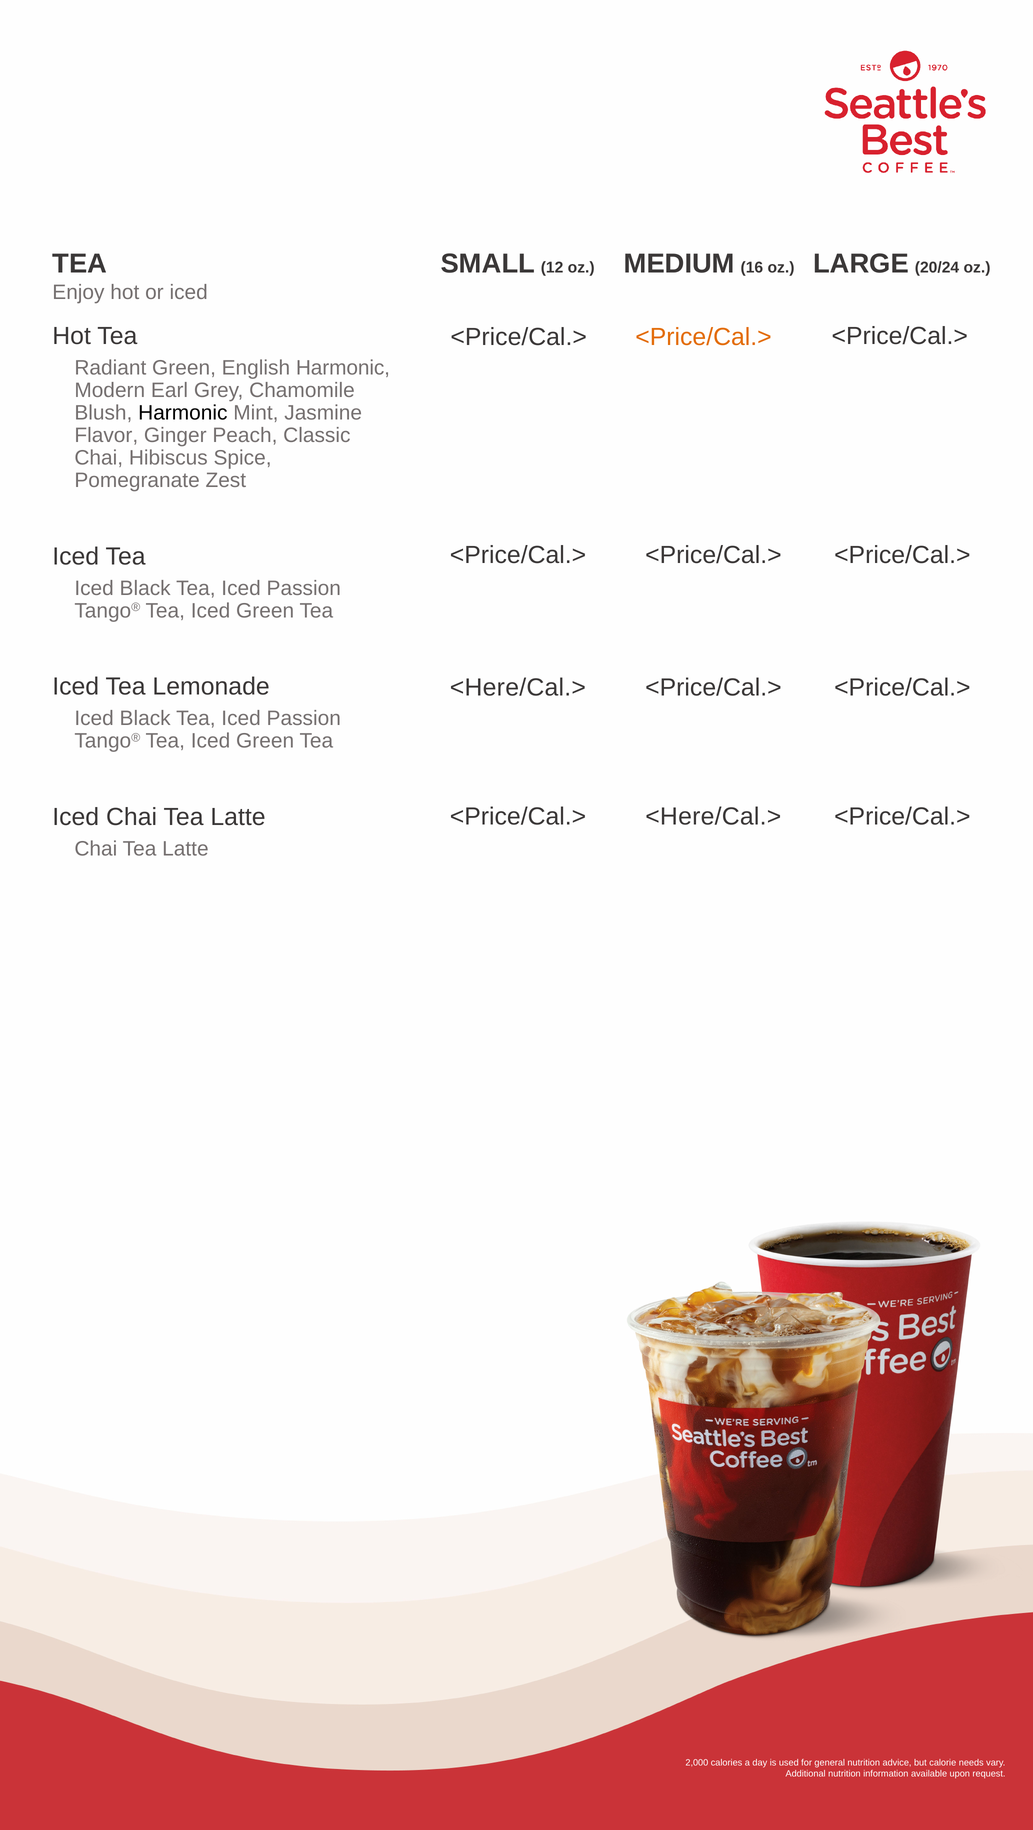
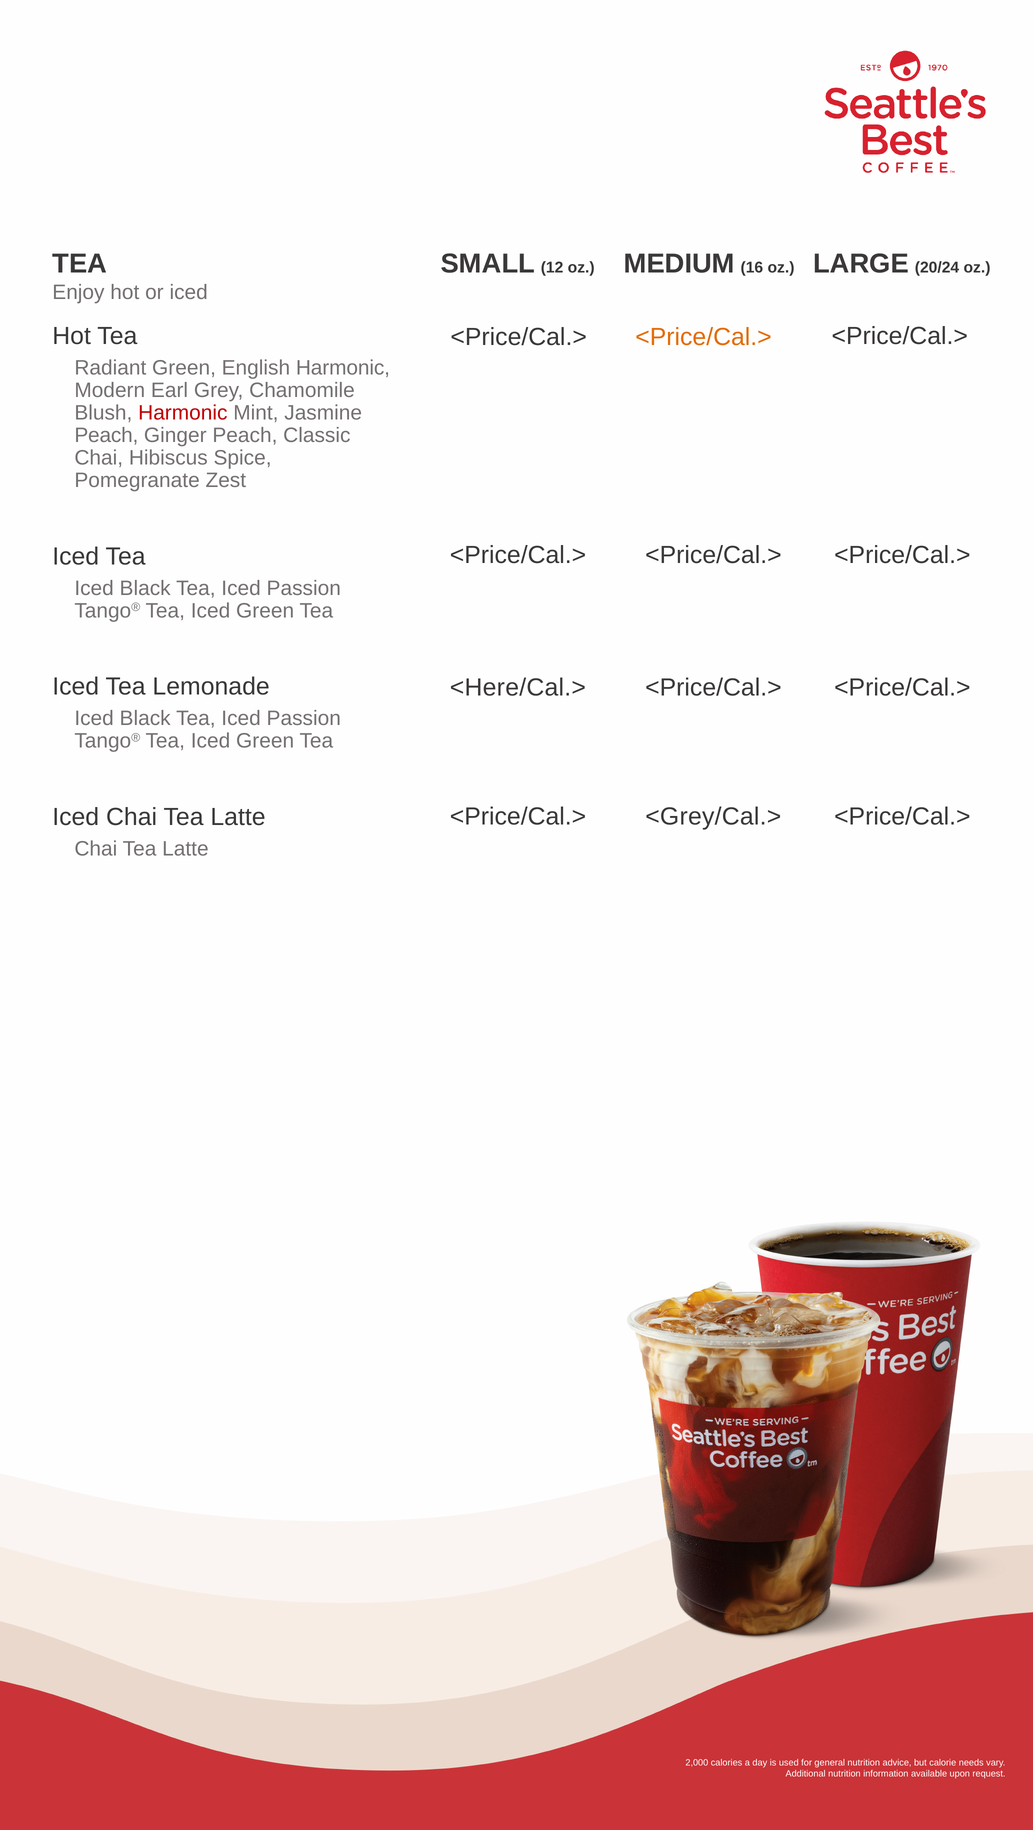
Harmonic at (183, 413) colour: black -> red
Flavor at (106, 436): Flavor -> Peach
<Here/Cal.> at (713, 817): <Here/Cal.> -> <Grey/Cal.>
